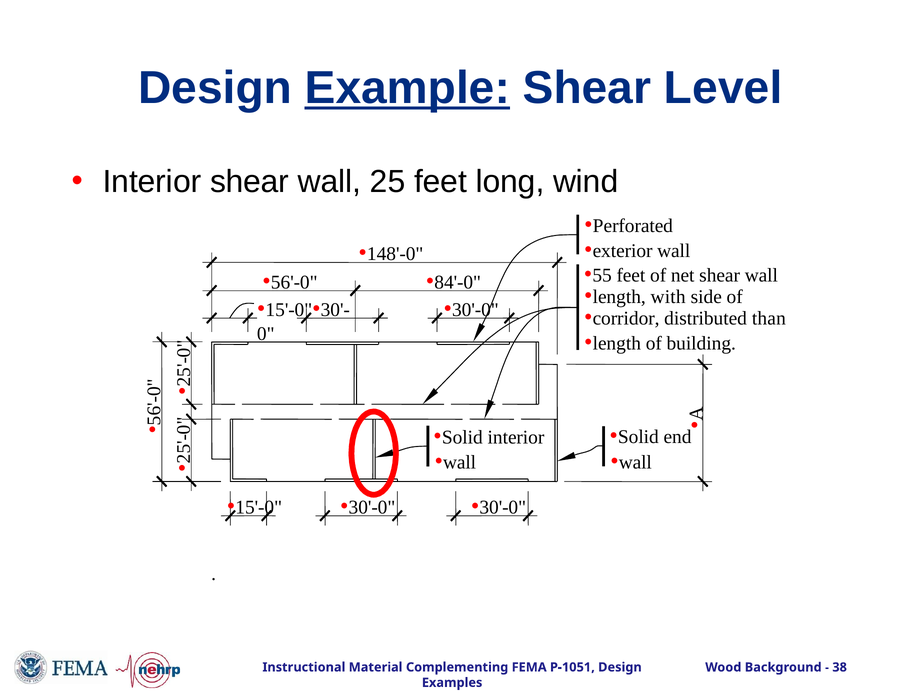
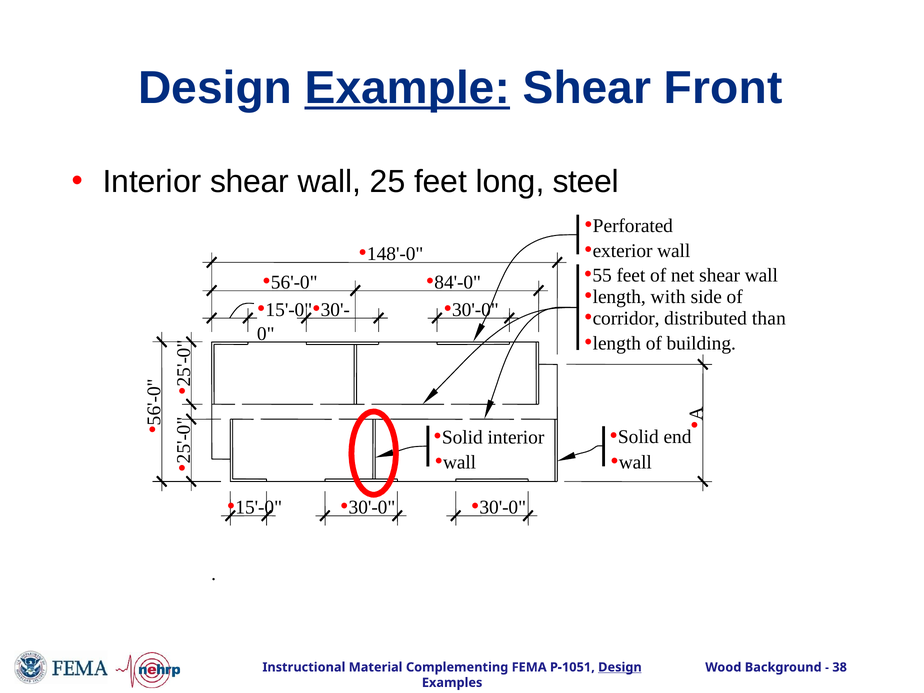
Level: Level -> Front
wind: wind -> steel
Design at (620, 667) underline: none -> present
